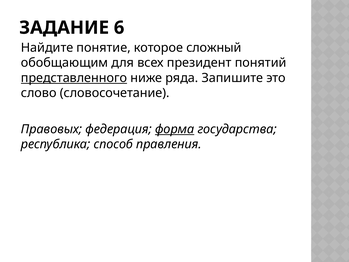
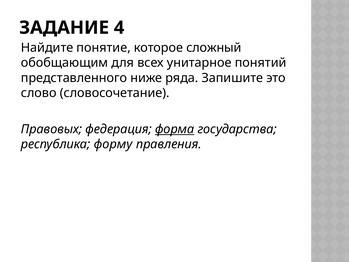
6: 6 -> 4
президент: президент -> унитарное
представленного underline: present -> none
способ: способ -> форму
